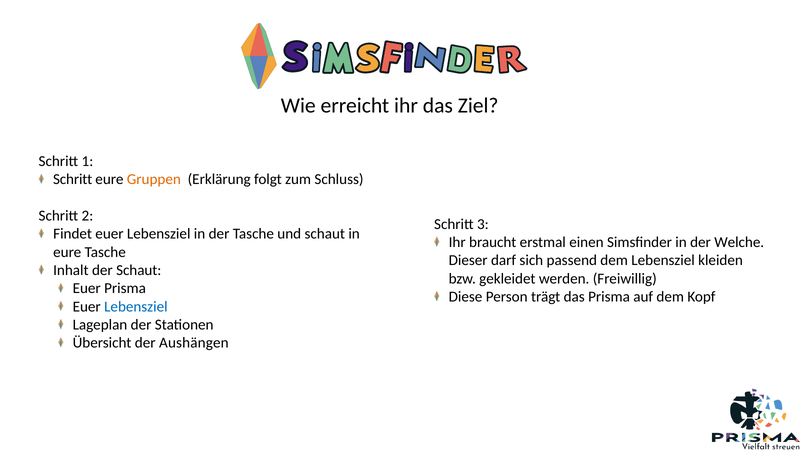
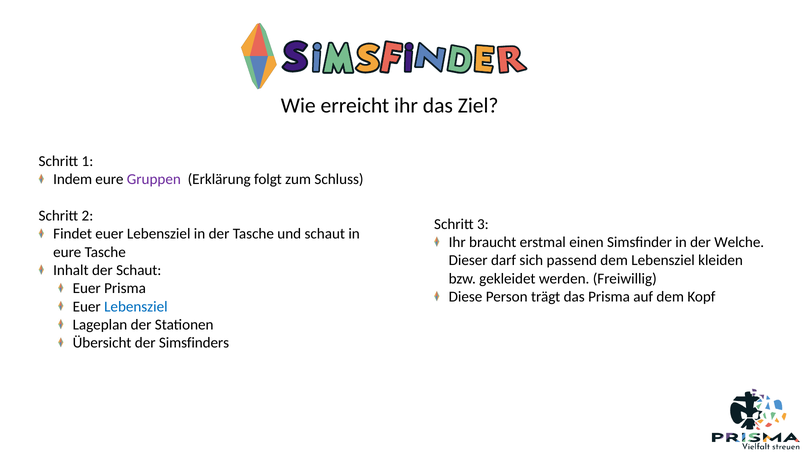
Schritt at (73, 179): Schritt -> Indem
Gruppen colour: orange -> purple
Aushängen: Aushängen -> Simsfinders
